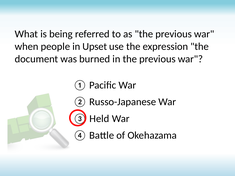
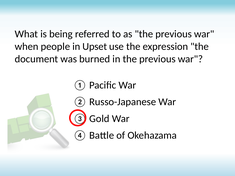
Held: Held -> Gold
